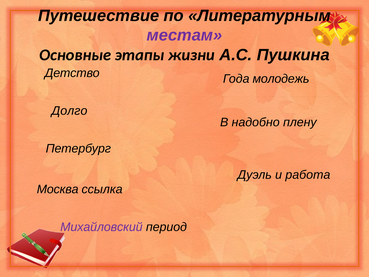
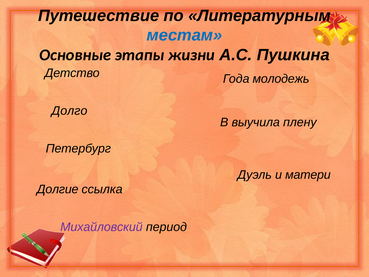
местам colour: purple -> blue
надобно: надобно -> выучила
работа: работа -> матери
Москва: Москва -> Долгие
